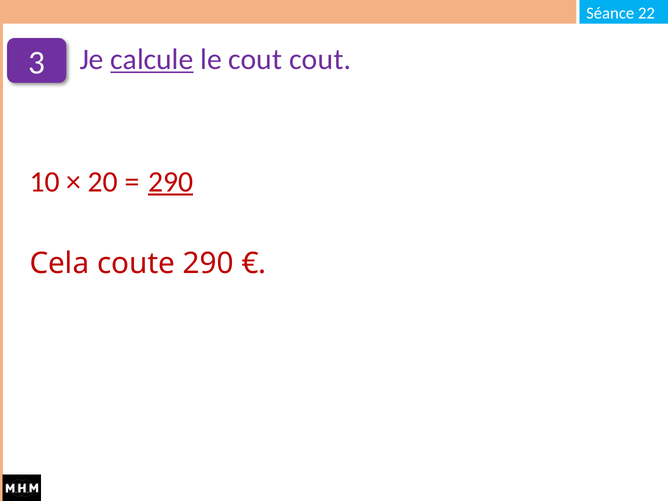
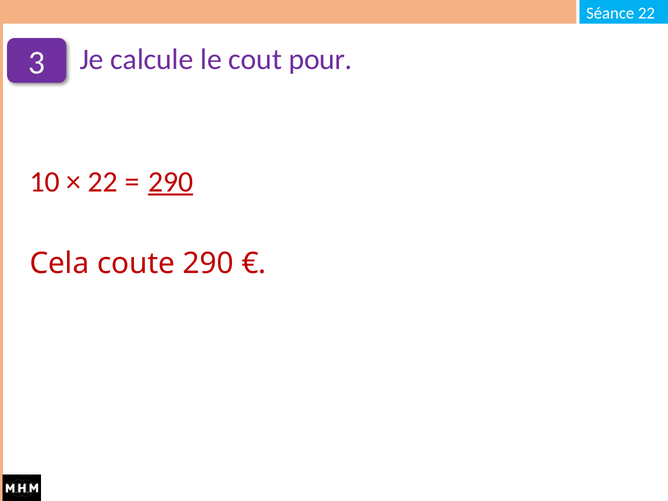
calcule underline: present -> none
cout cout: cout -> pour
20 at (103, 182): 20 -> 22
